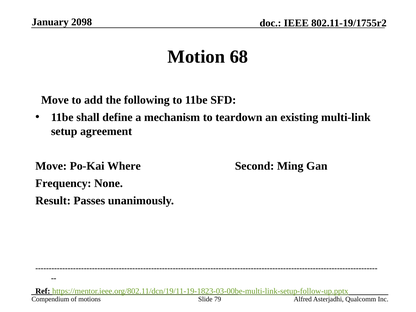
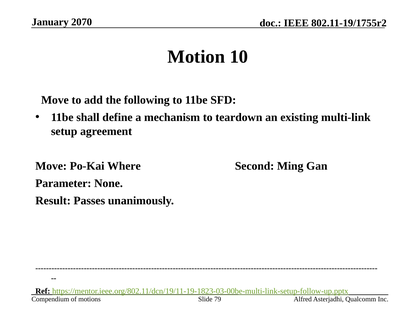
2098: 2098 -> 2070
68: 68 -> 10
Frequency: Frequency -> Parameter
